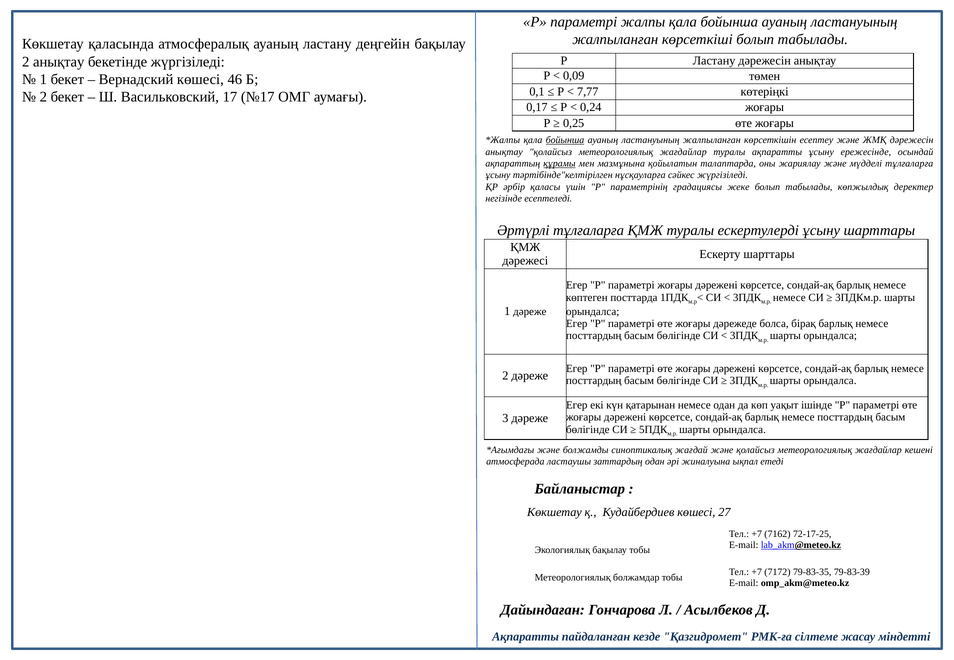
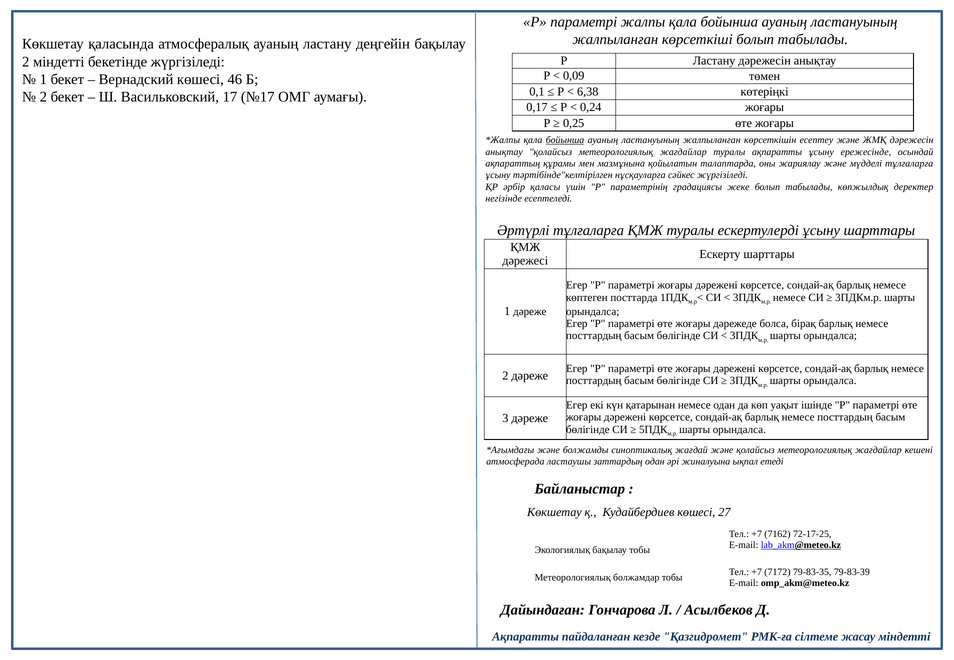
2 анықтау: анықтау -> міндетті
7,77: 7,77 -> 6,38
құрамы underline: present -> none
